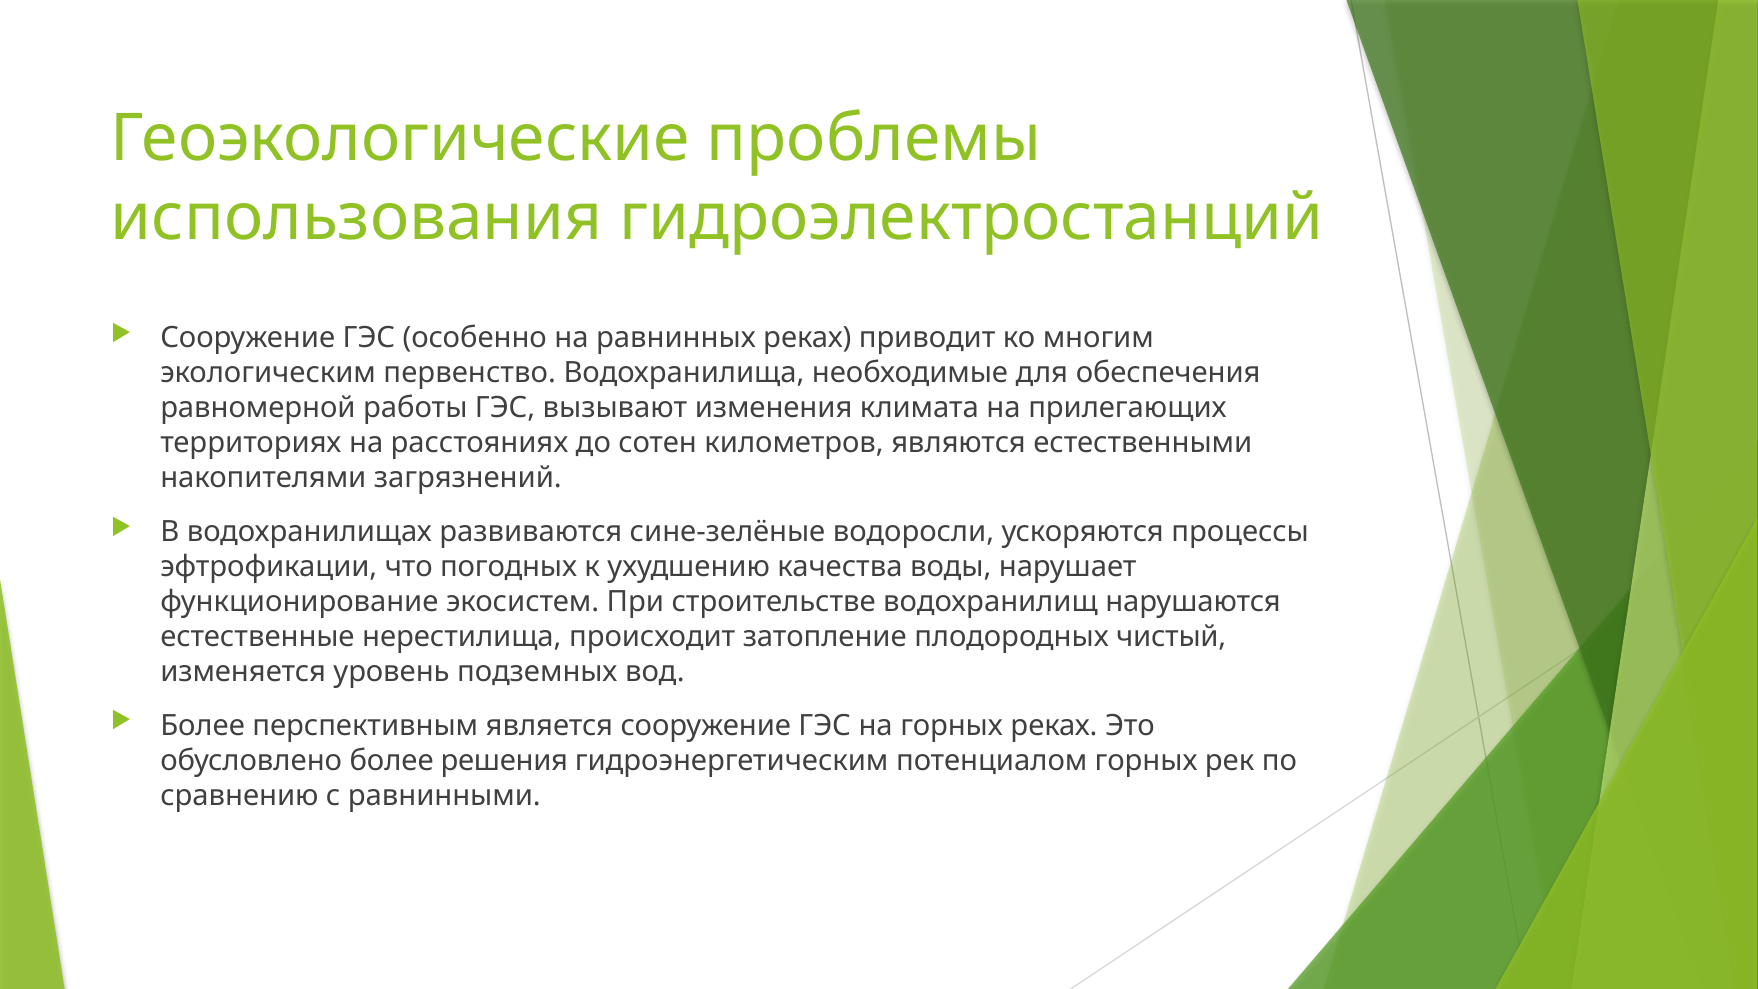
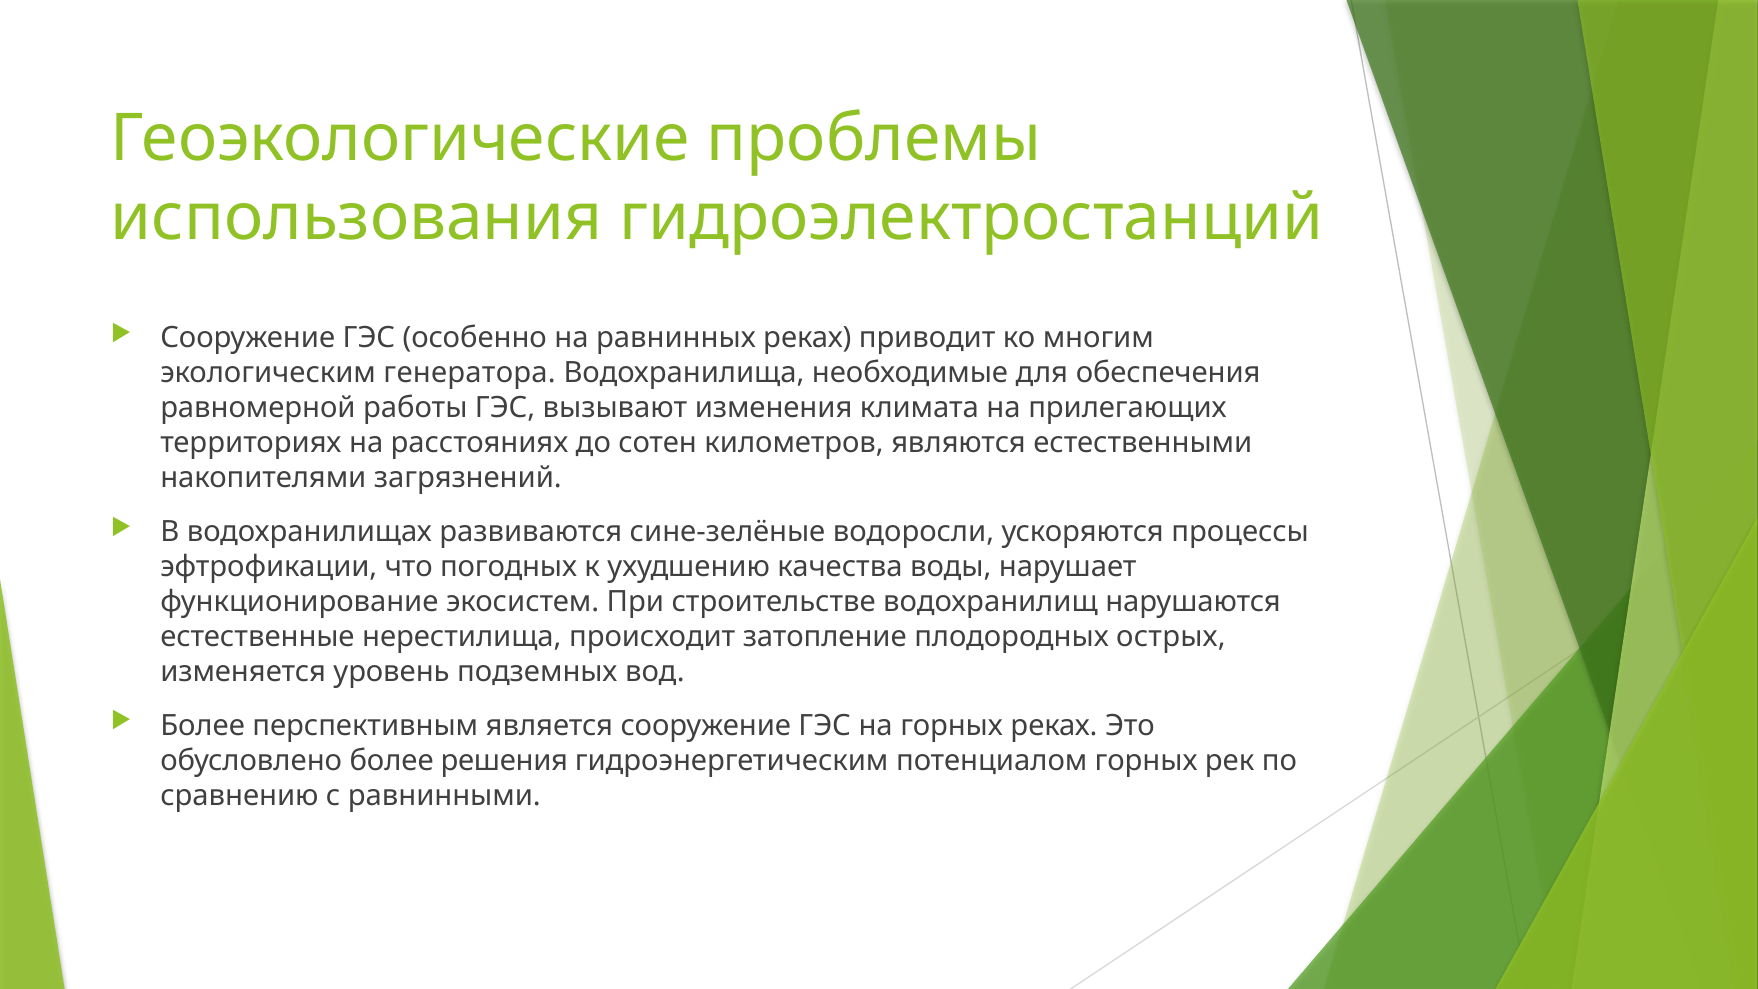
первенство: первенство -> генератора
чистый: чистый -> острых
